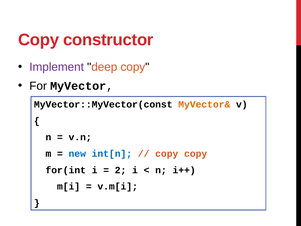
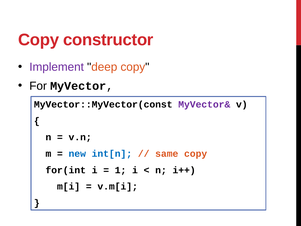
MyVector& colour: orange -> purple
copy at (167, 154): copy -> same
2: 2 -> 1
